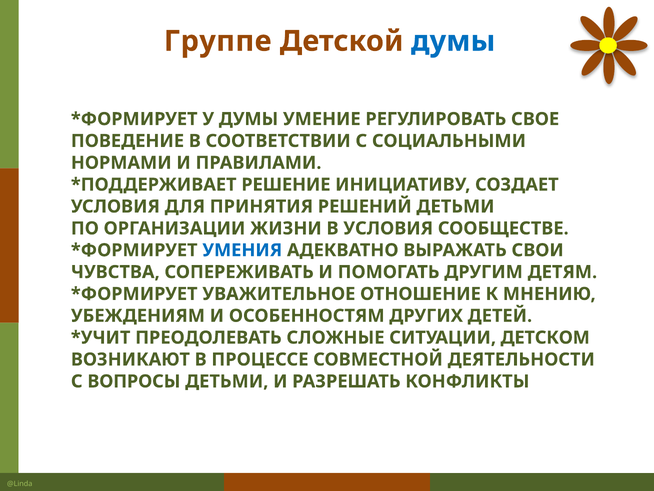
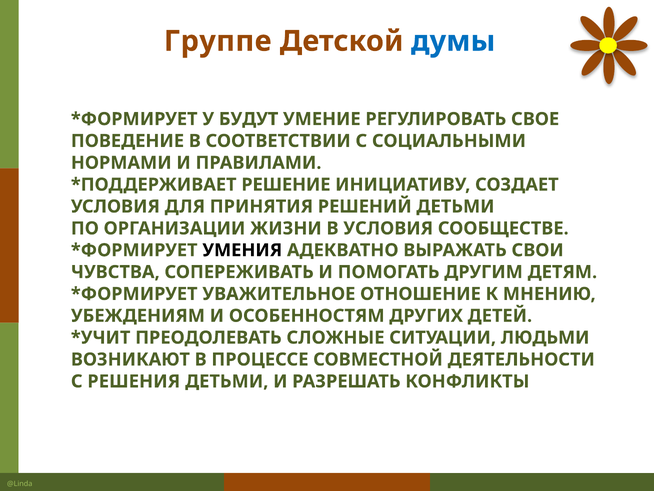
У ДУМЫ: ДУМЫ -> БУДУТ
УМЕНИЯ colour: blue -> black
ДЕТСКОМ: ДЕТСКОМ -> ЛЮДЬМИ
ВОПРОСЫ: ВОПРОСЫ -> РЕШЕНИЯ
